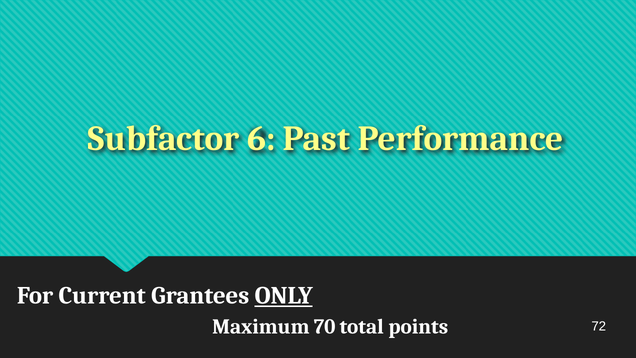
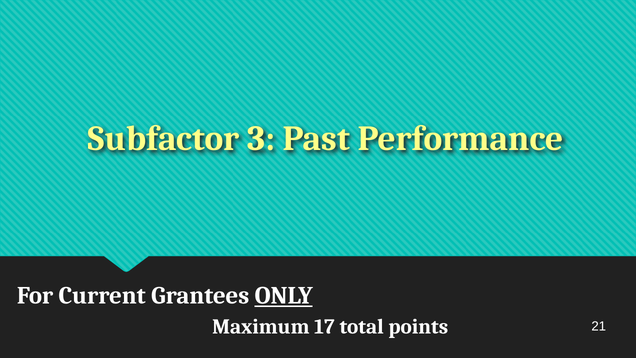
6: 6 -> 3
70: 70 -> 17
72: 72 -> 21
